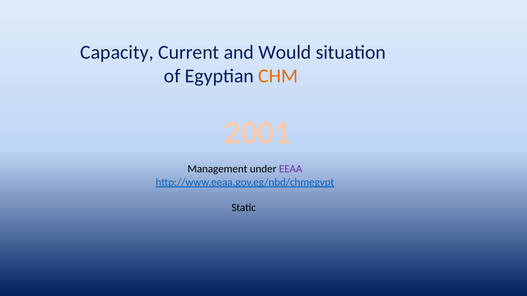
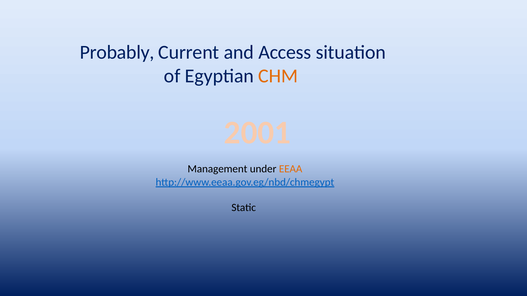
Capacity: Capacity -> Probably
Would: Would -> Access
EEAA colour: purple -> orange
